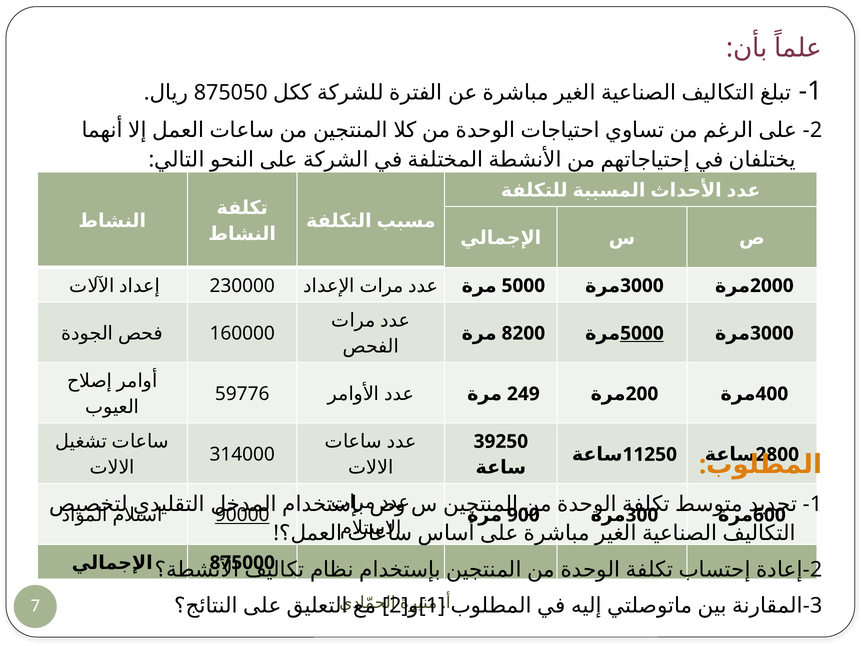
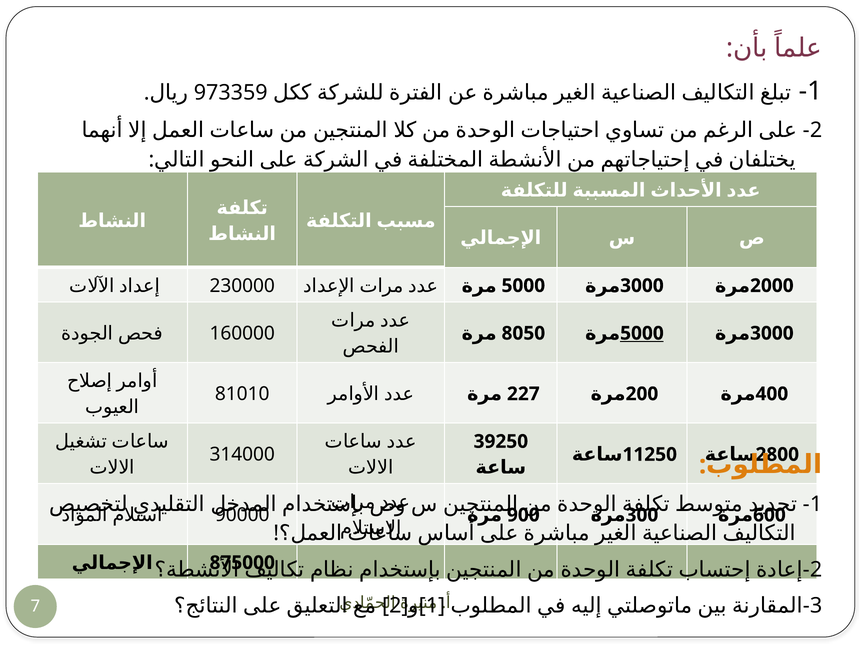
875050: 875050 -> 973359
8200: 8200 -> 8050
59776: 59776 -> 81010
249: 249 -> 227
90000 underline: present -> none
